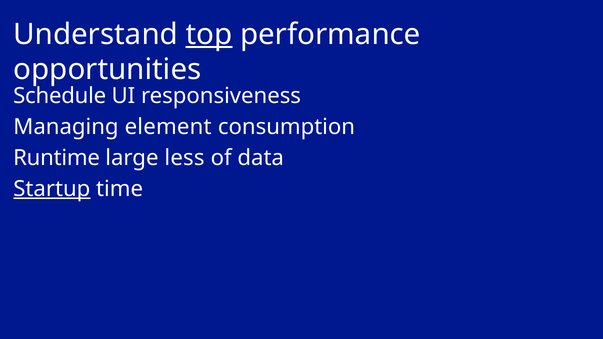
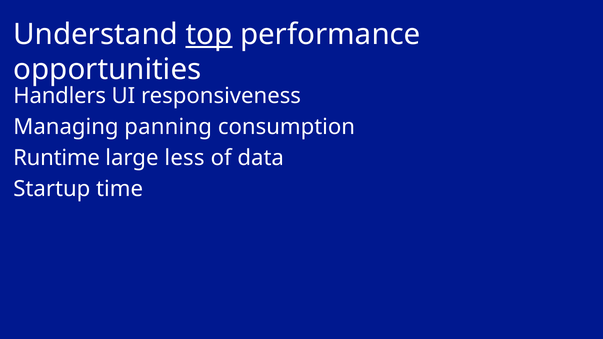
Schedule: Schedule -> Handlers
element: element -> panning
Startup underline: present -> none
